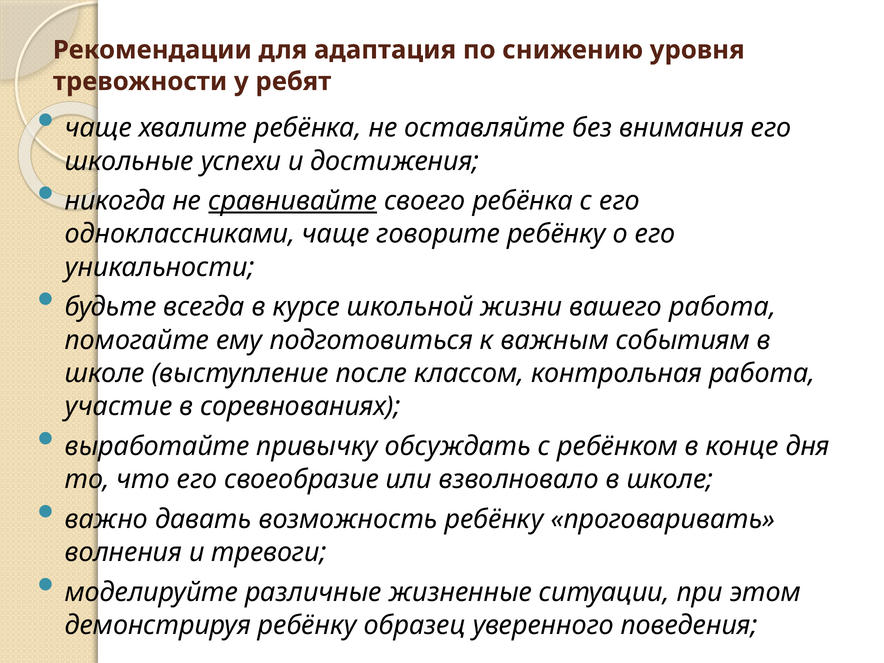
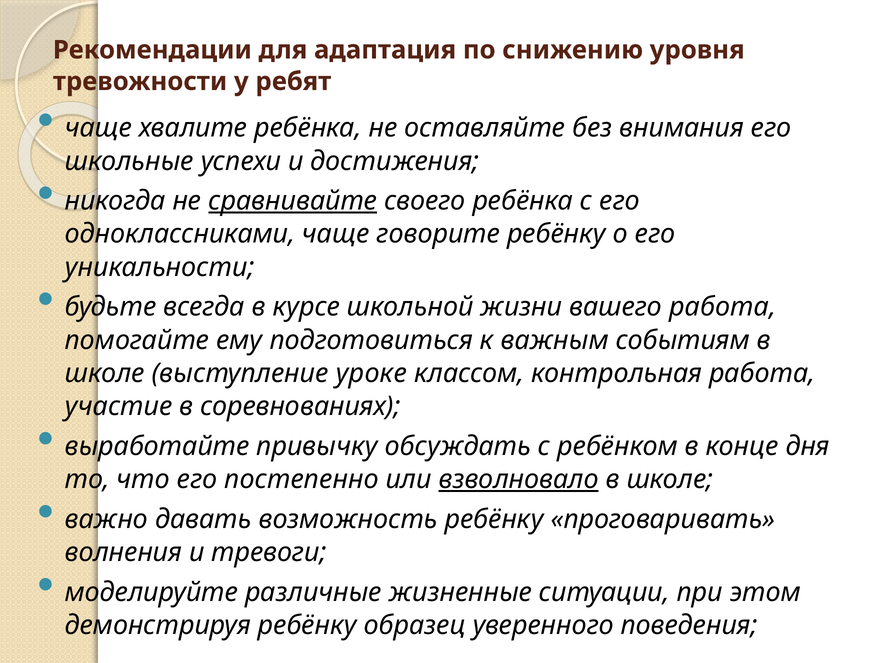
после: после -> уроке
своеобразие: своеобразие -> постепенно
взволновало underline: none -> present
